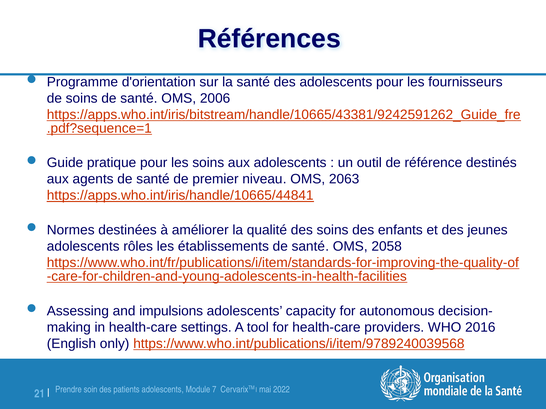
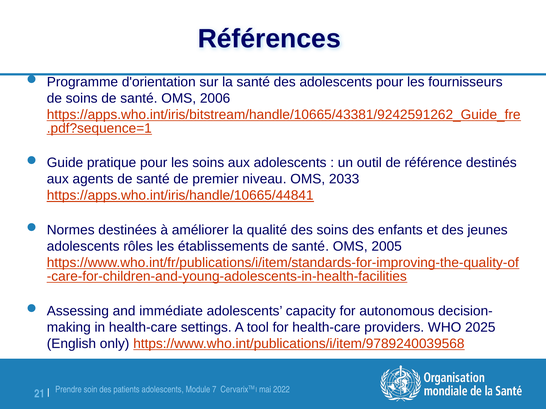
2063: 2063 -> 2033
2058: 2058 -> 2005
impulsions: impulsions -> immédiate
2016: 2016 -> 2025
